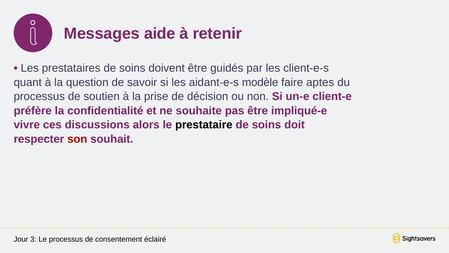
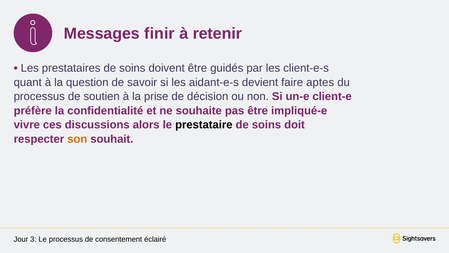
aide: aide -> finir
modèle: modèle -> devient
son colour: red -> orange
